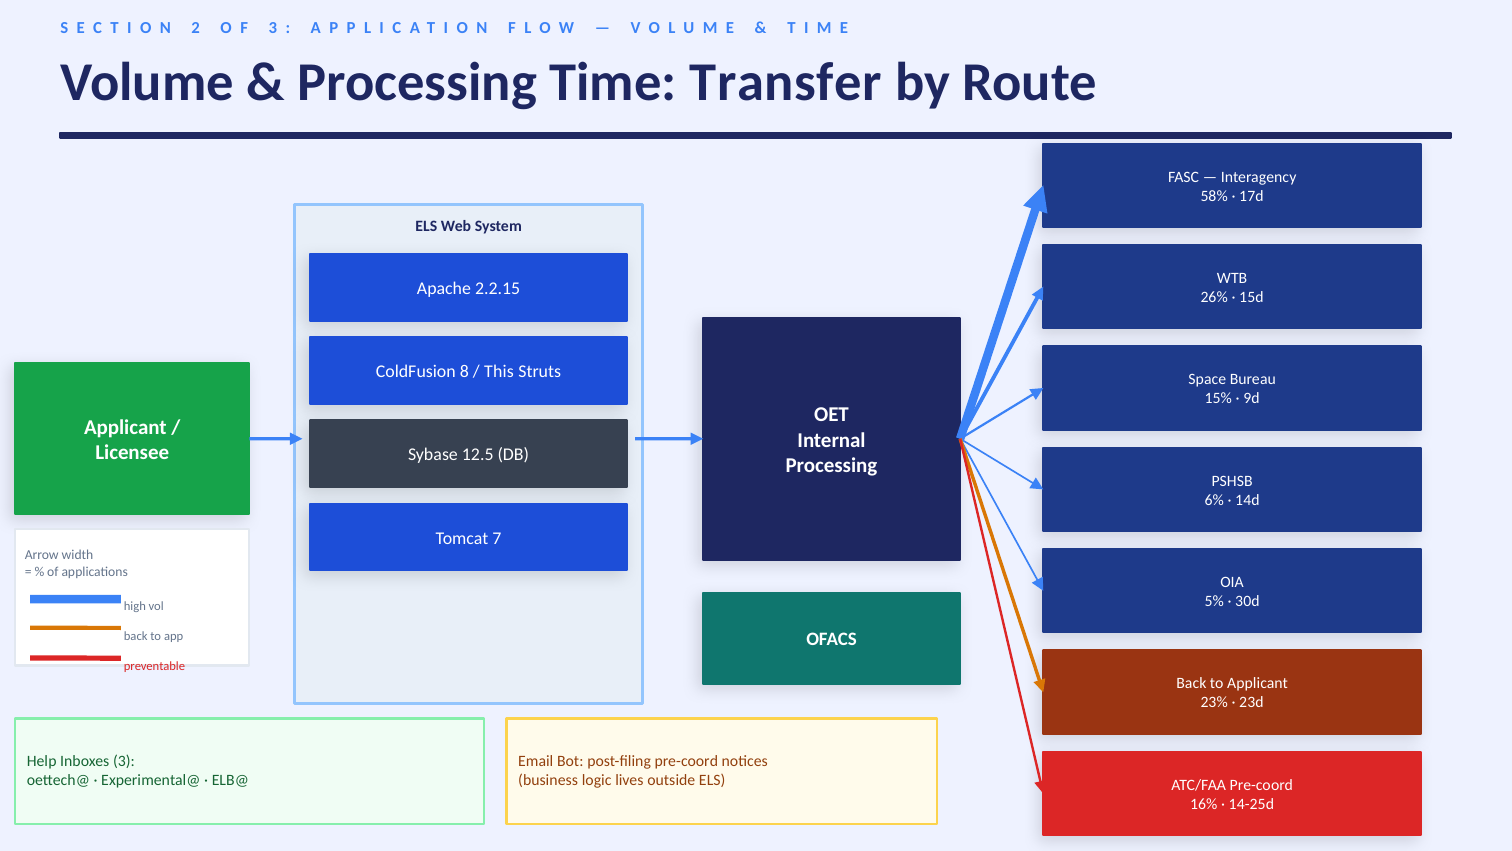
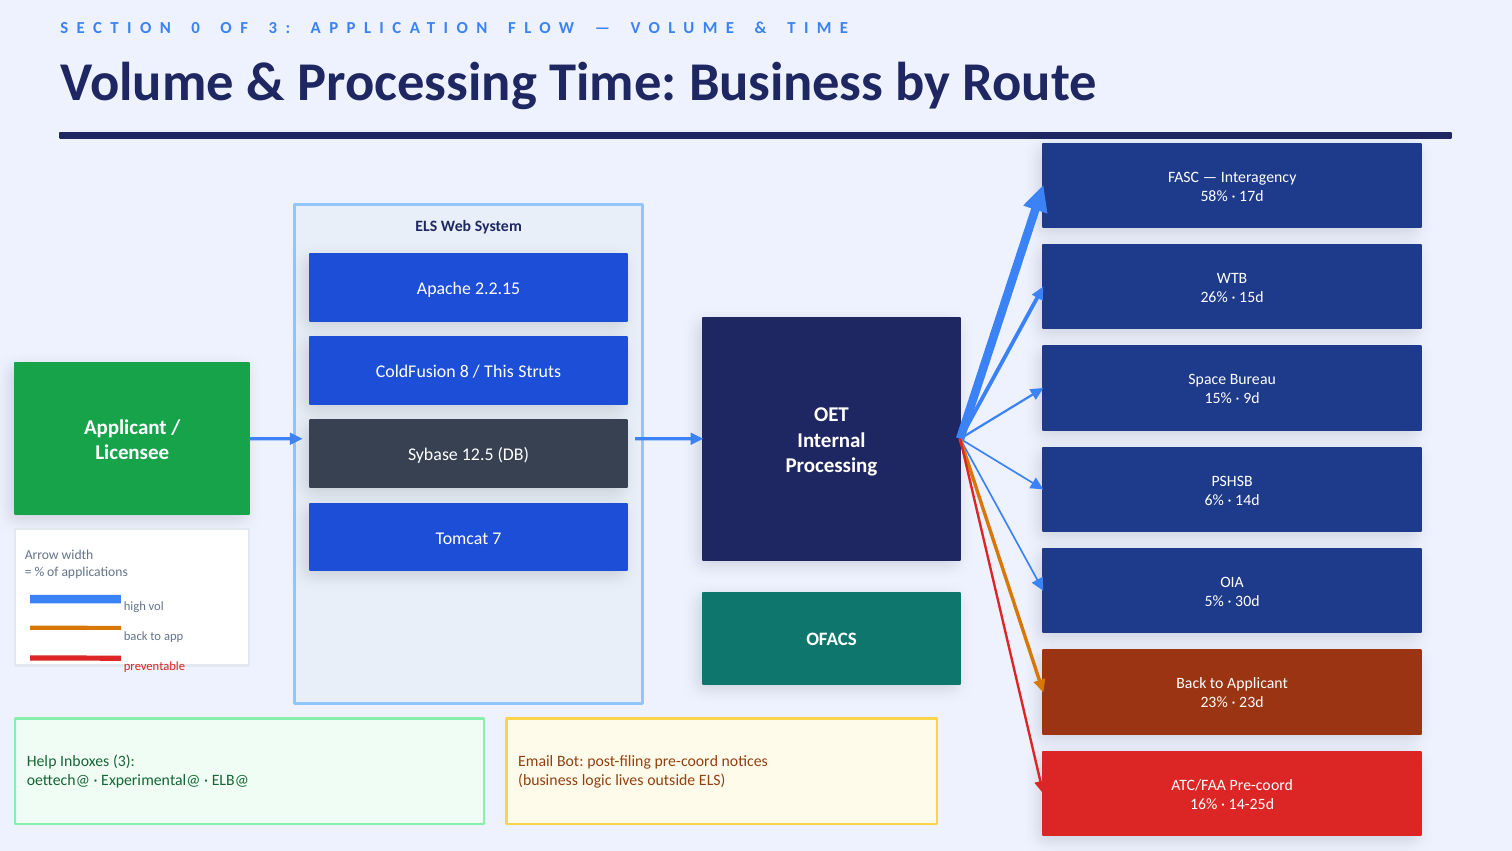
2: 2 -> 0
Time Transfer: Transfer -> Business
